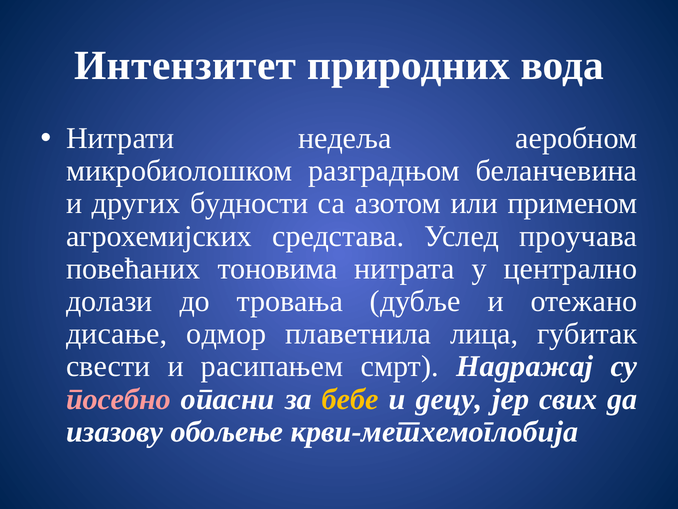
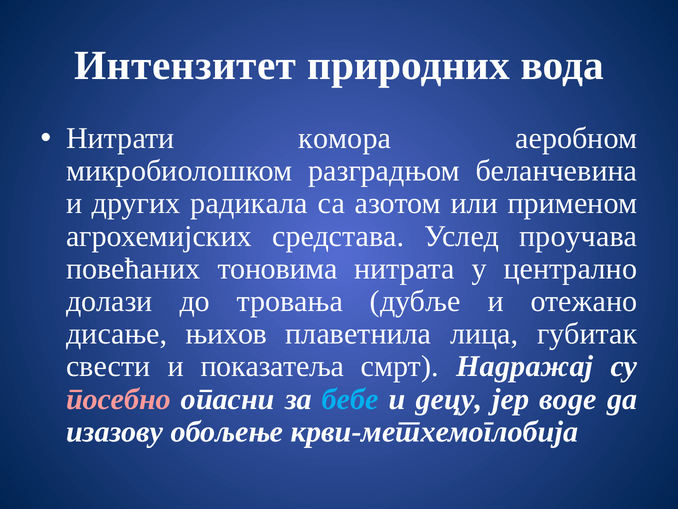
недеља: недеља -> комора
будности: будности -> радикала
одмор: одмор -> њихов
расипањем: расипањем -> показатеља
бебе colour: yellow -> light blue
свих: свих -> воде
